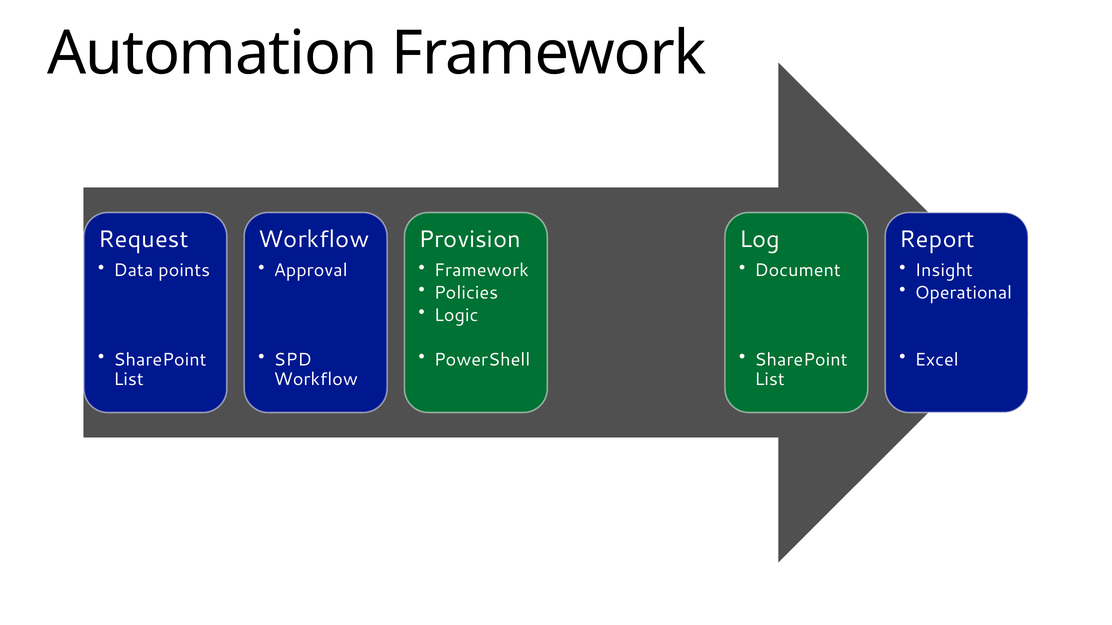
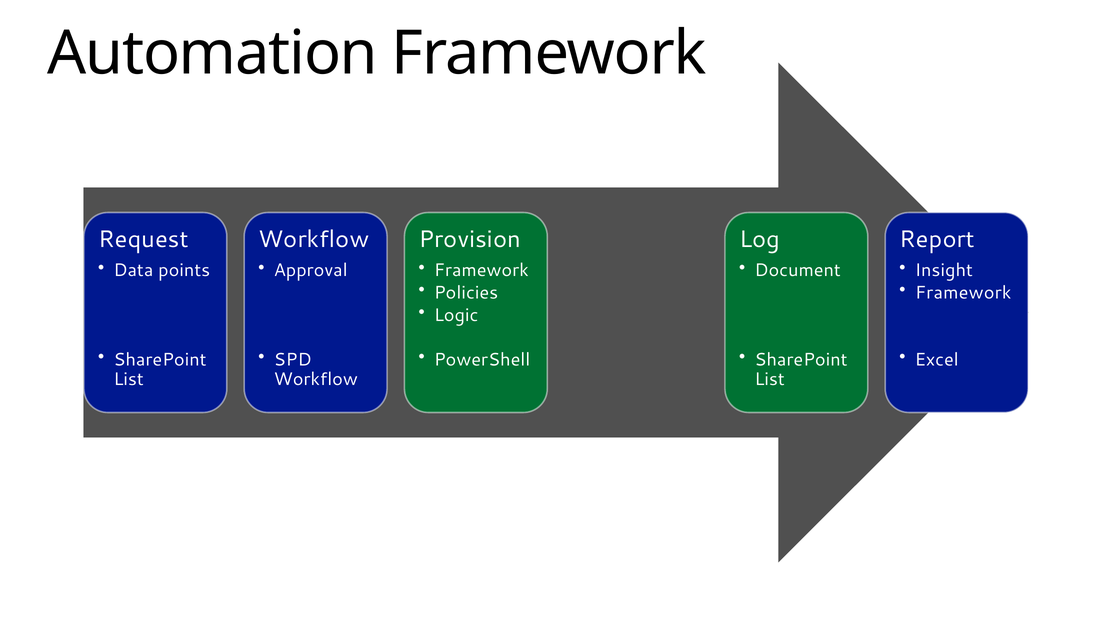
Operational at (963, 293): Operational -> Framework
